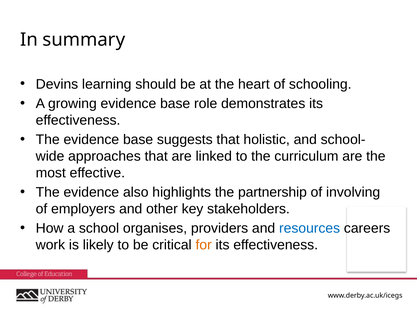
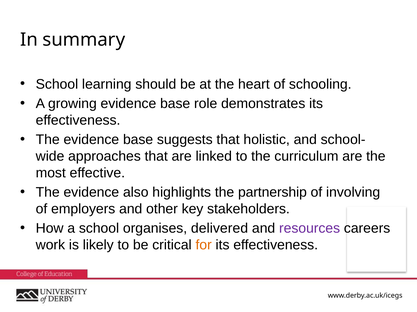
Devins at (57, 84): Devins -> School
providers: providers -> delivered
resources colour: blue -> purple
